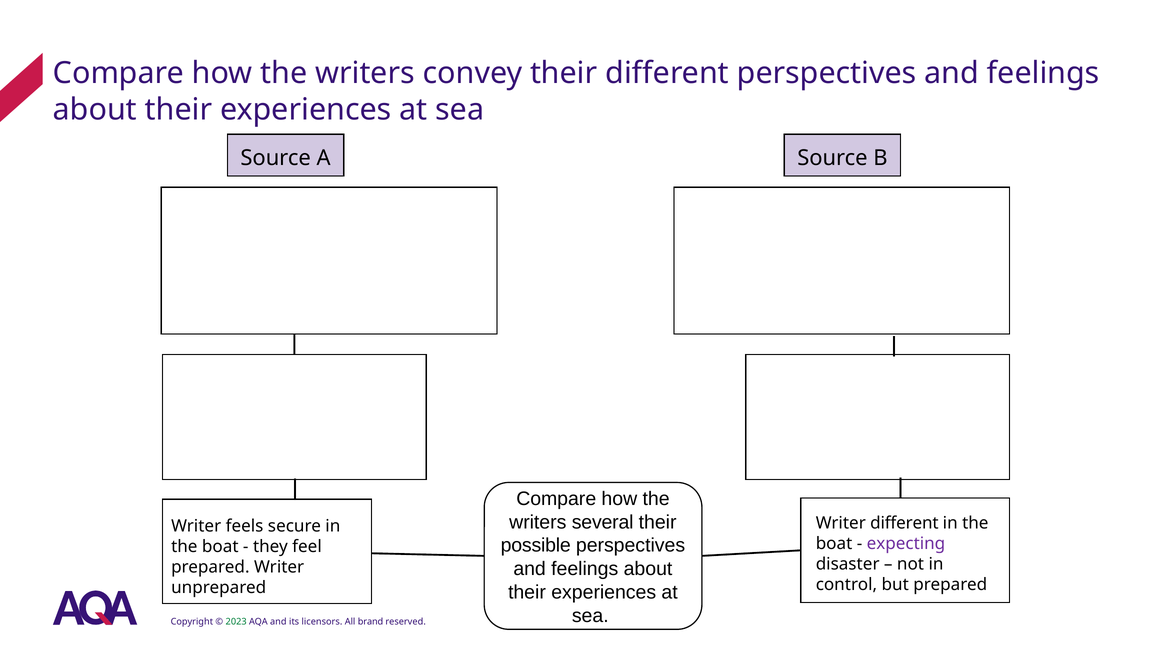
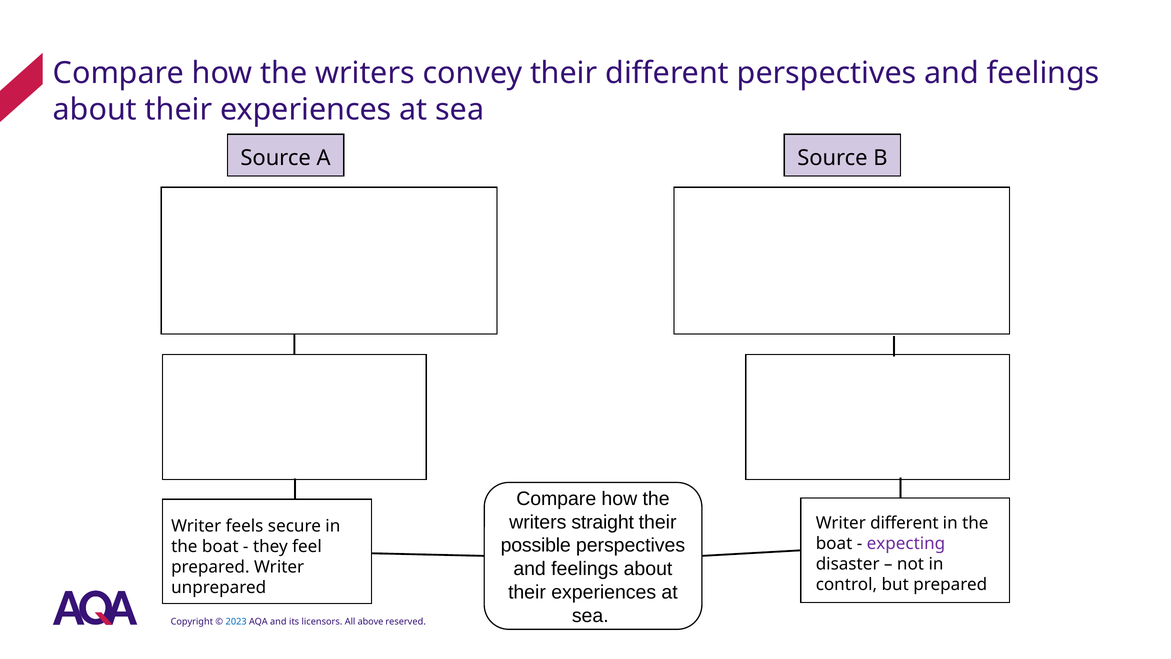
several: several -> straight
2023 colour: green -> blue
brand: brand -> above
